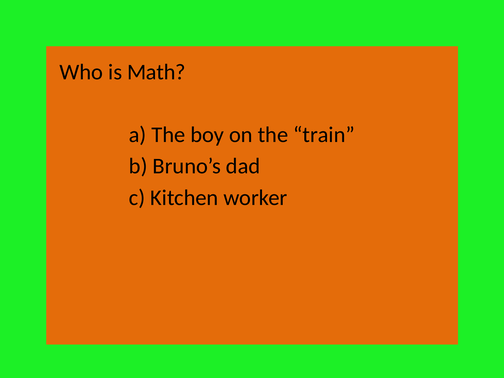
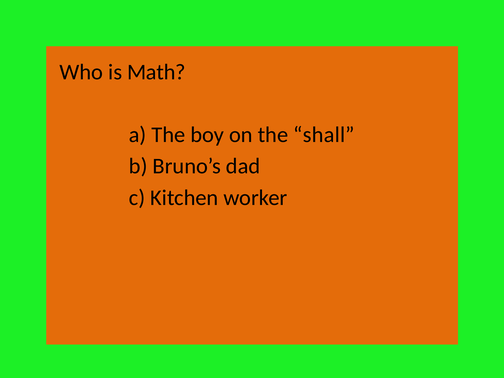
train: train -> shall
